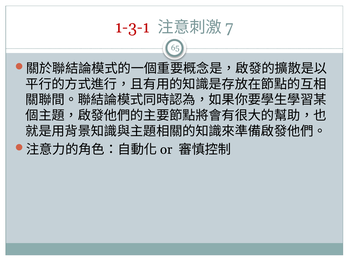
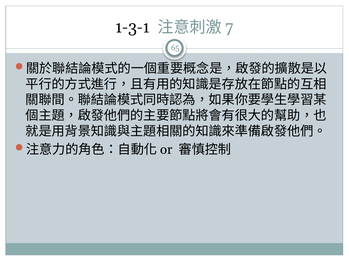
1-3-1 colour: red -> black
